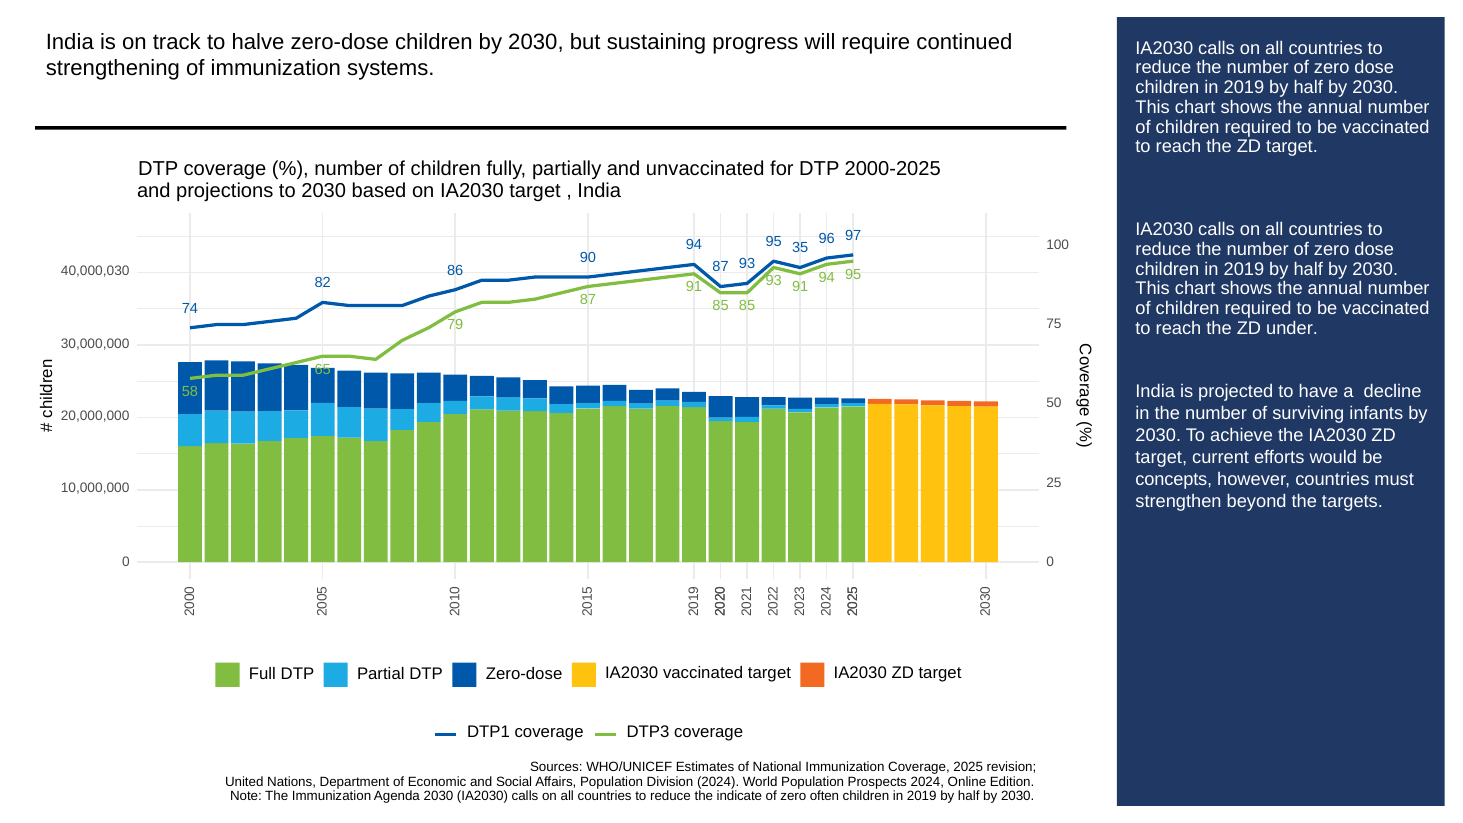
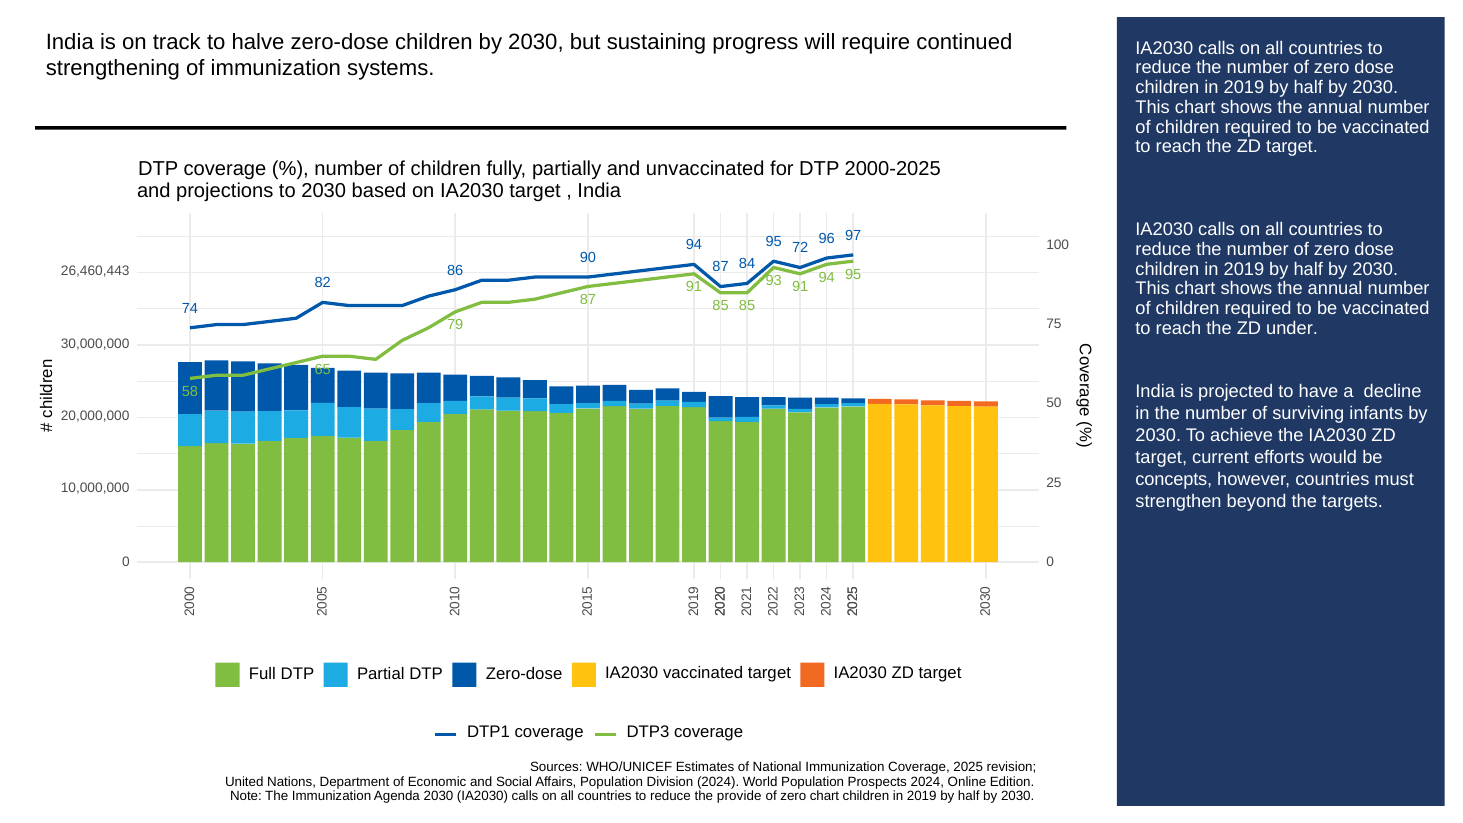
35: 35 -> 72
87 93: 93 -> 84
40,000,030: 40,000,030 -> 26,460,443
indicate: indicate -> provide
zero often: often -> chart
